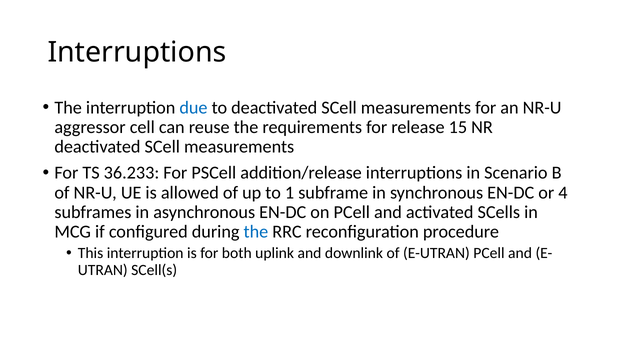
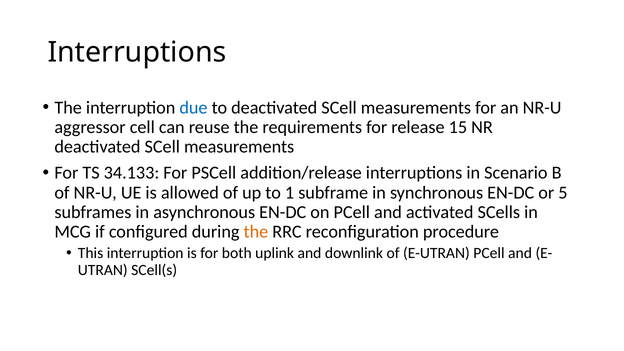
36.233: 36.233 -> 34.133
4: 4 -> 5
the at (256, 232) colour: blue -> orange
